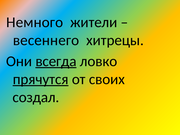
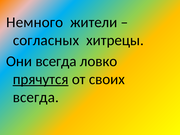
весеннего: весеннего -> согласных
всегда at (56, 61) underline: present -> none
создал at (36, 97): создал -> всегда
